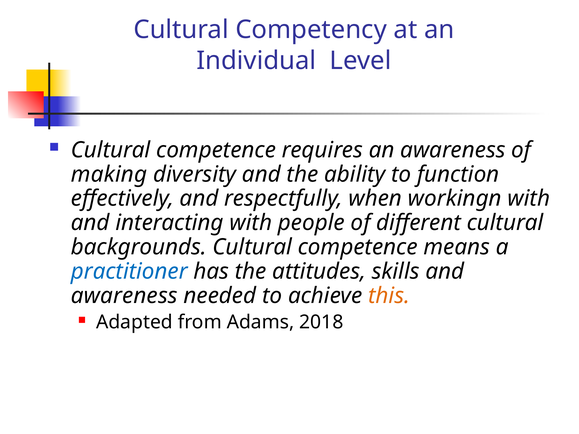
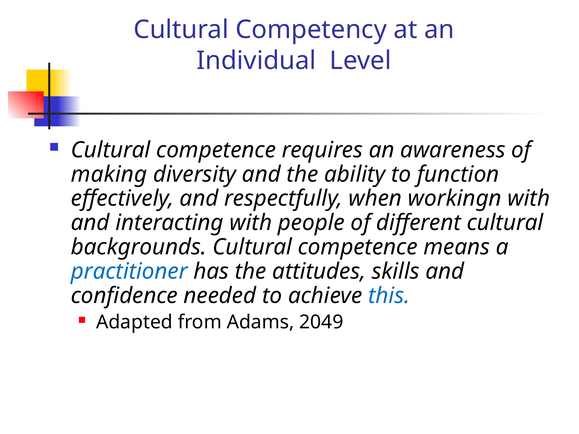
awareness at (124, 296): awareness -> confidence
this colour: orange -> blue
2018: 2018 -> 2049
